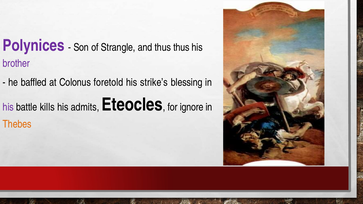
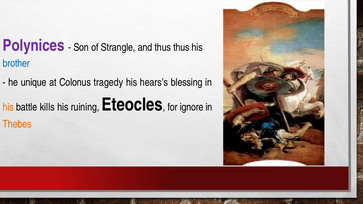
brother colour: purple -> blue
baffled: baffled -> unique
foretold: foretold -> tragedy
strike’s: strike’s -> hears’s
his at (8, 107) colour: purple -> orange
admits: admits -> ruining
